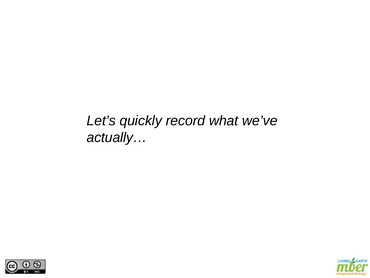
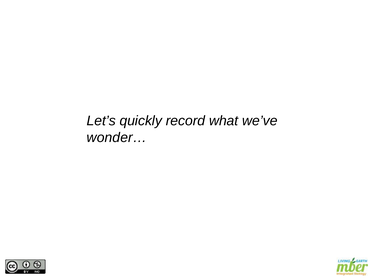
actually…: actually… -> wonder…
